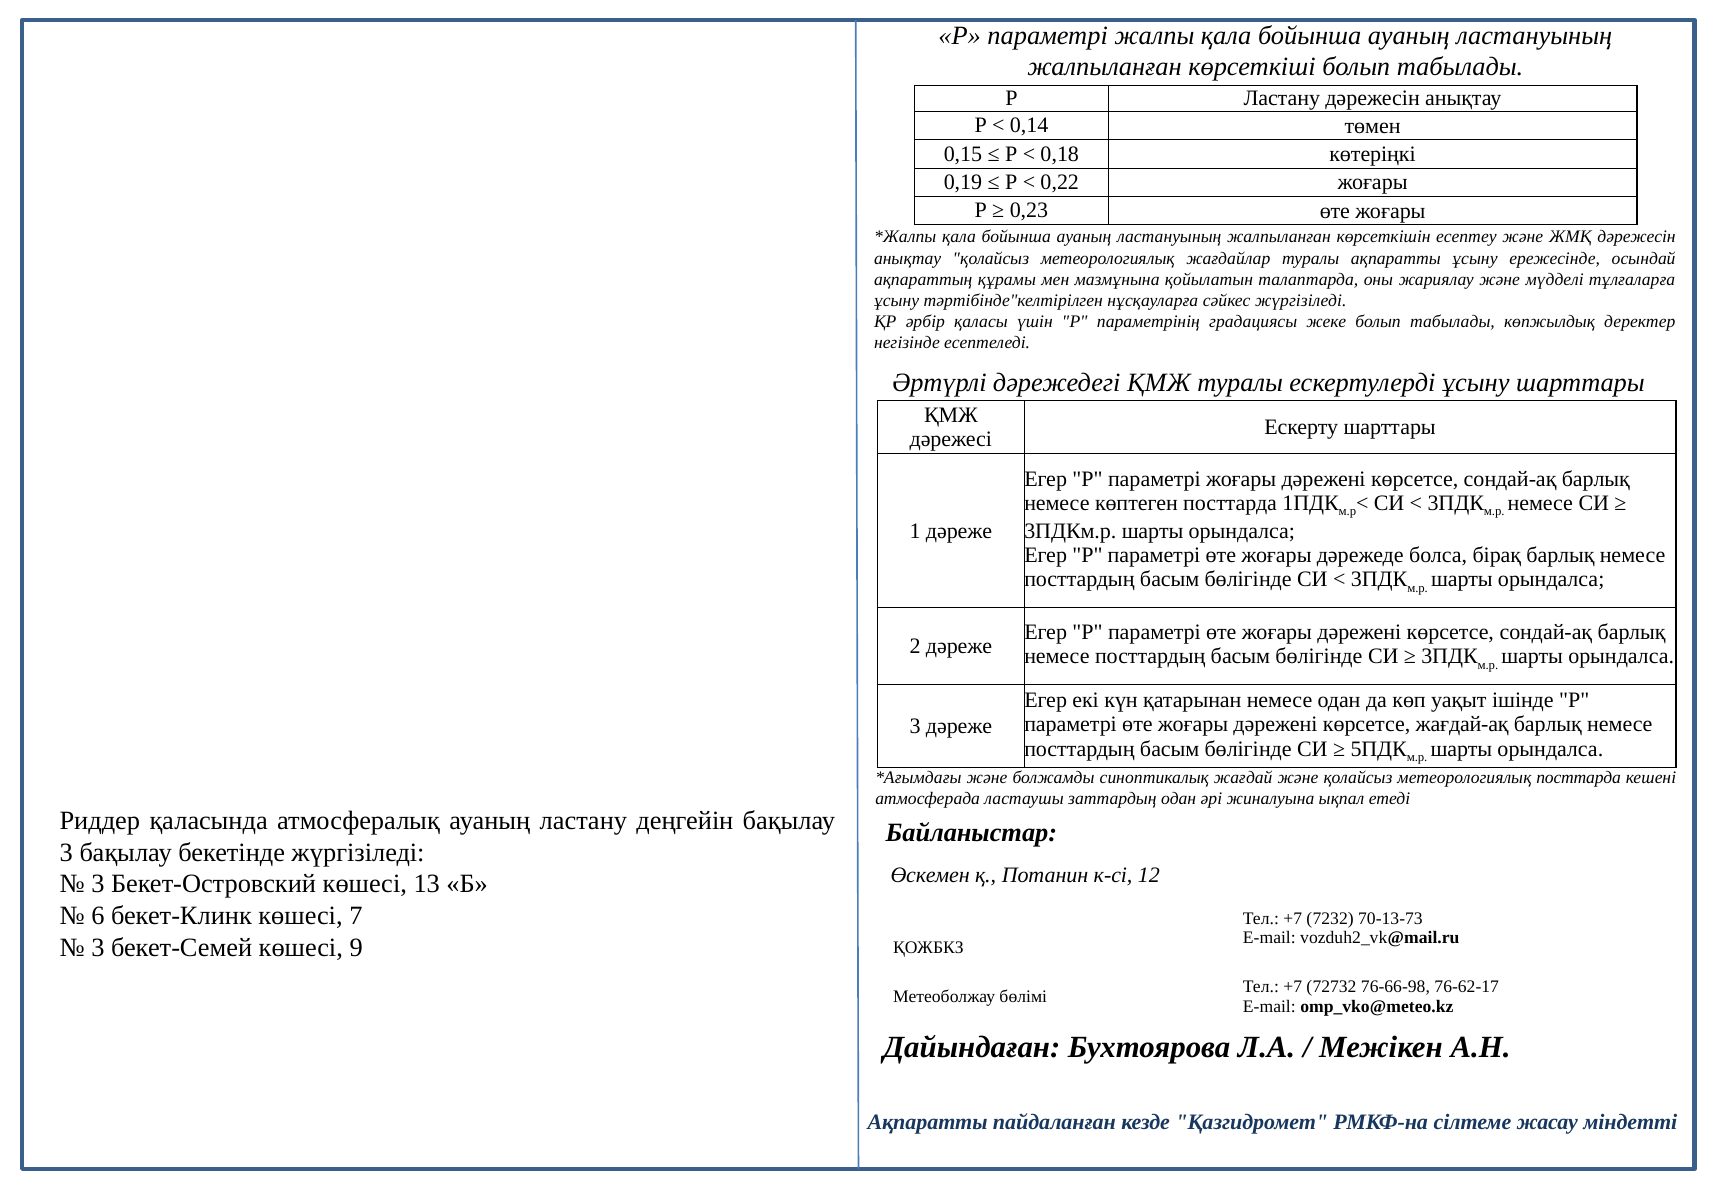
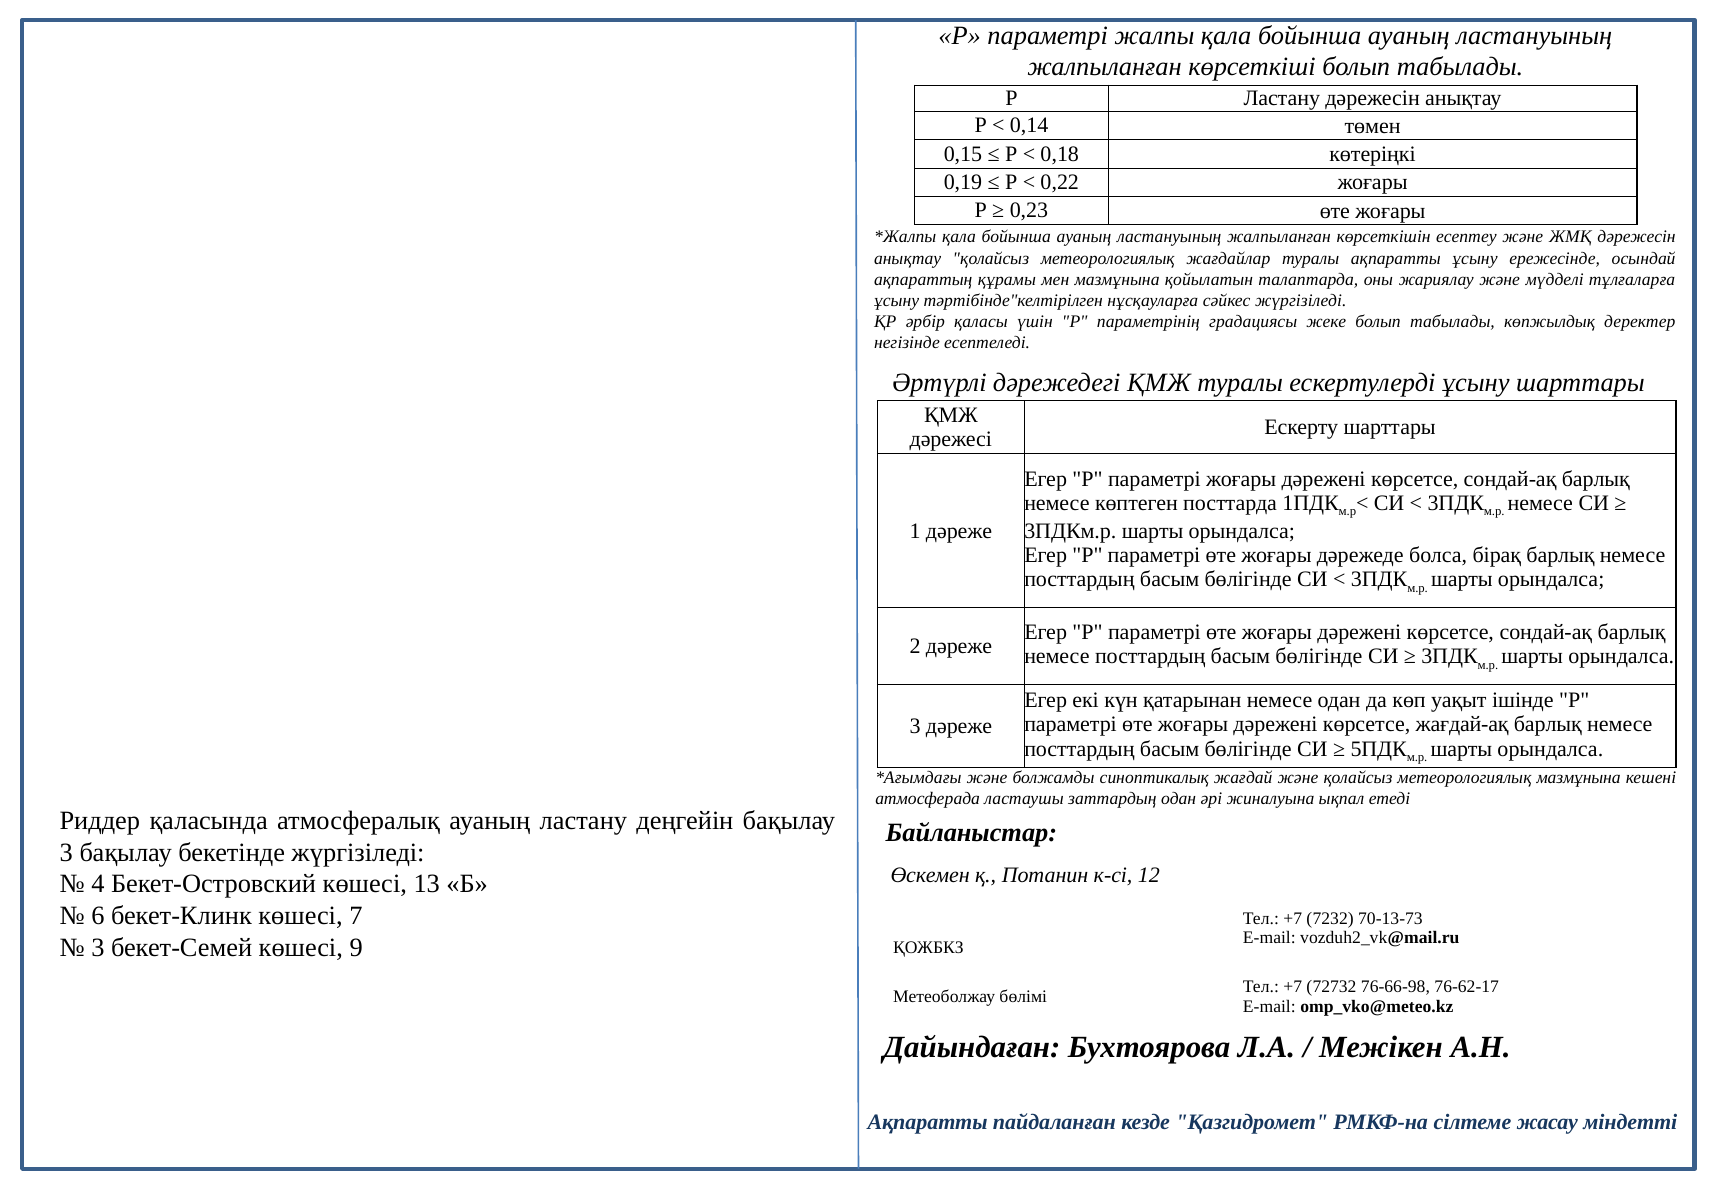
метеорологиялық посттарда: посттарда -> мазмұнына
3 at (98, 884): 3 -> 4
